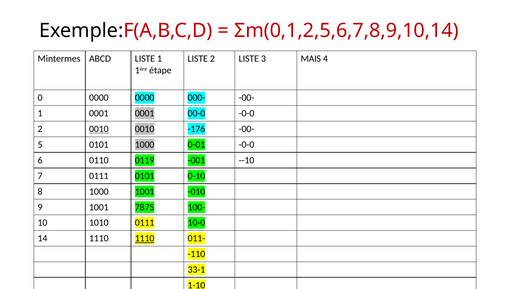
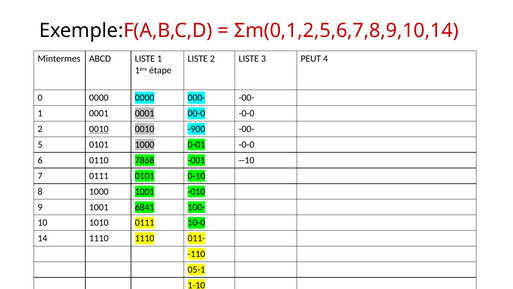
MAIS: MAIS -> PEUT
-176: -176 -> -900
0119: 0119 -> 7868
7875: 7875 -> 6841
1110 at (145, 238) underline: present -> none
33-1: 33-1 -> 05-1
